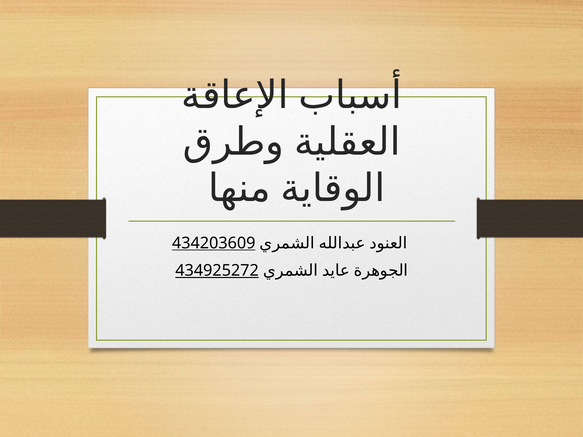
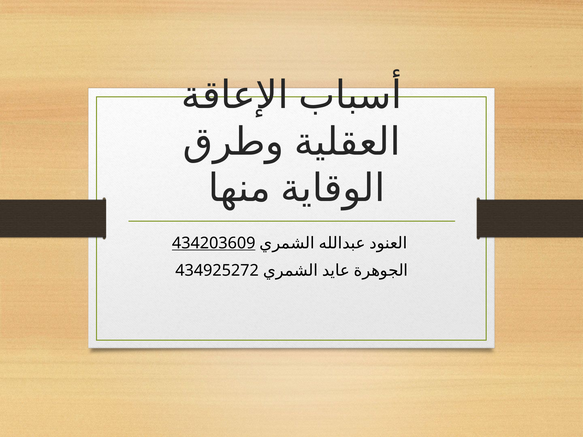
434925272 underline: present -> none
